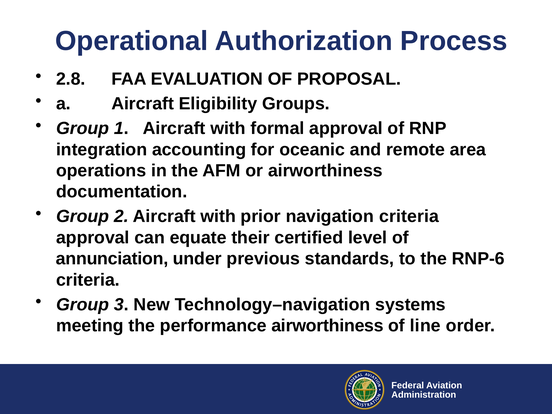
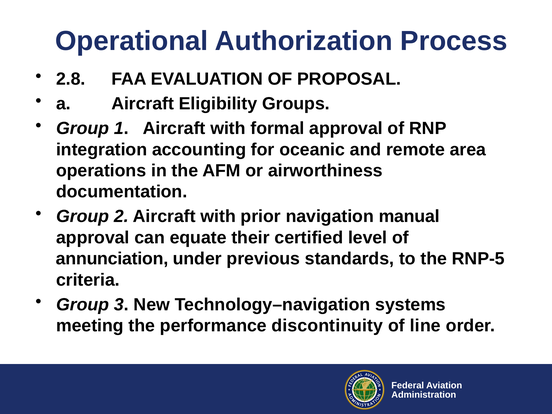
navigation criteria: criteria -> manual
RNP-6: RNP-6 -> RNP-5
performance airworthiness: airworthiness -> discontinuity
